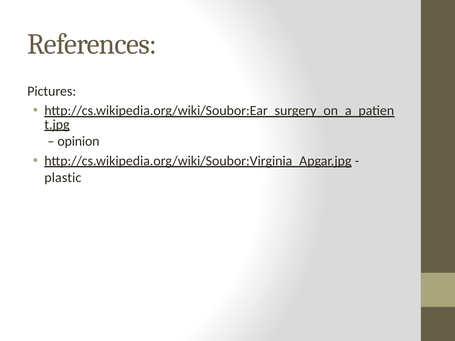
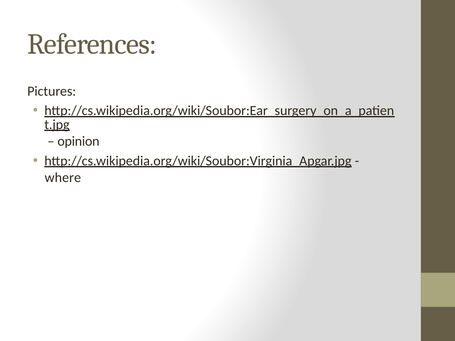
plastic: plastic -> where
